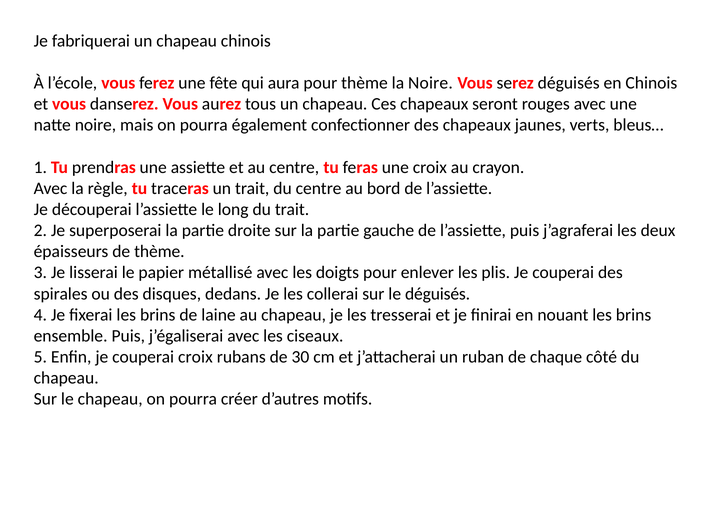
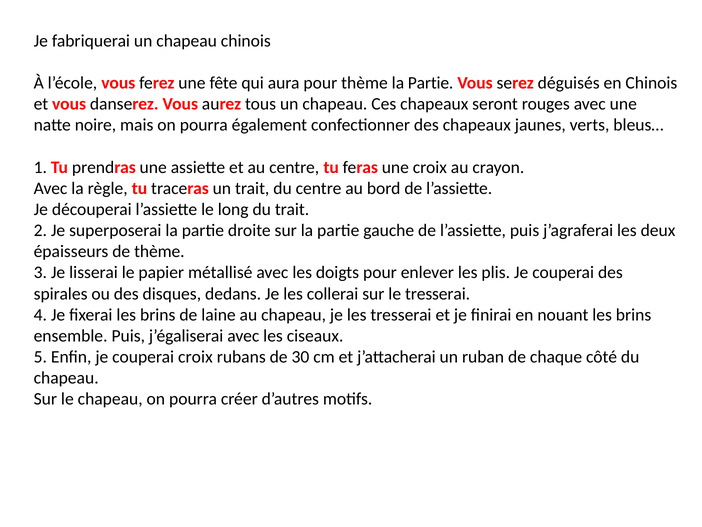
thème la Noire: Noire -> Partie
le déguisés: déguisés -> tresserai
